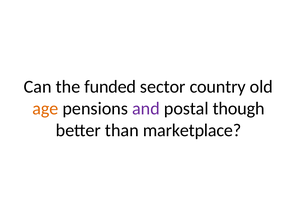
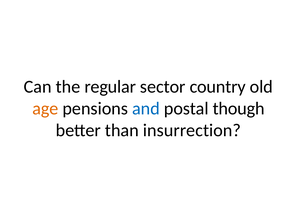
funded: funded -> regular
and colour: purple -> blue
marketplace: marketplace -> insurrection
